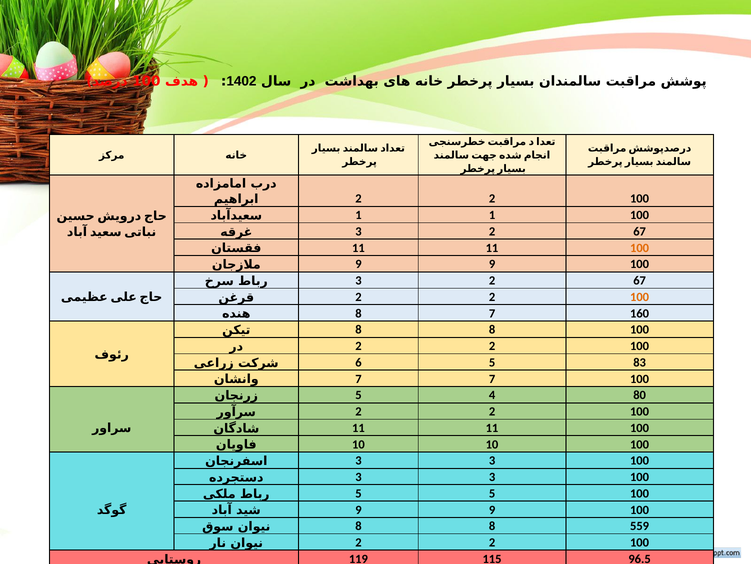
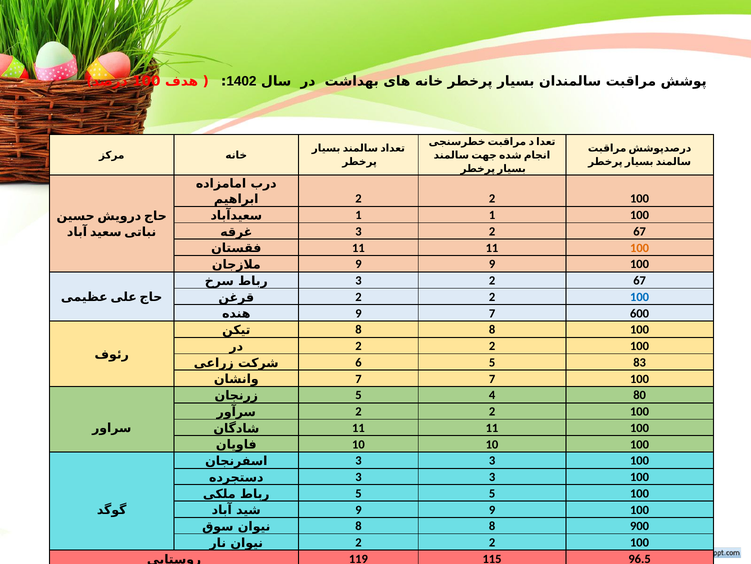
100 at (640, 297) colour: orange -> blue
8 at (358, 313): 8 -> 9
160: 160 -> 600
559: 559 -> 900
